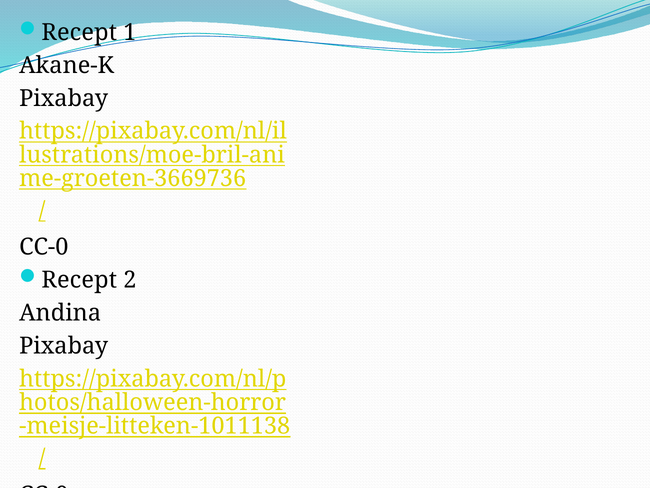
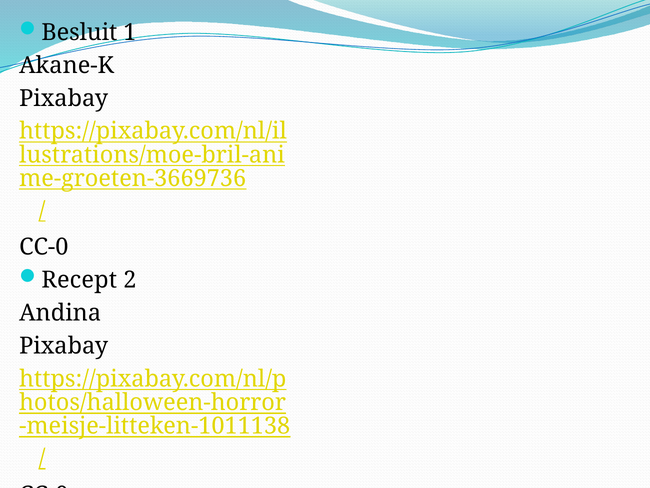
Recept at (79, 32): Recept -> Besluit
